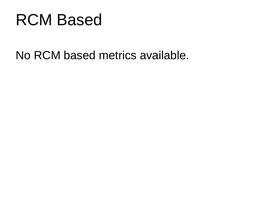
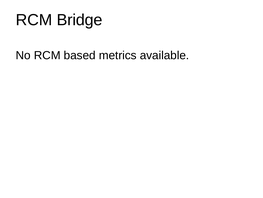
Based at (80, 20): Based -> Bridge
